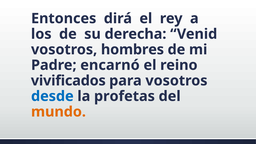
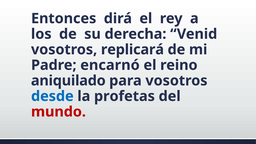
hombres: hombres -> replicará
vivificados: vivificados -> aniquilado
mundo colour: orange -> red
